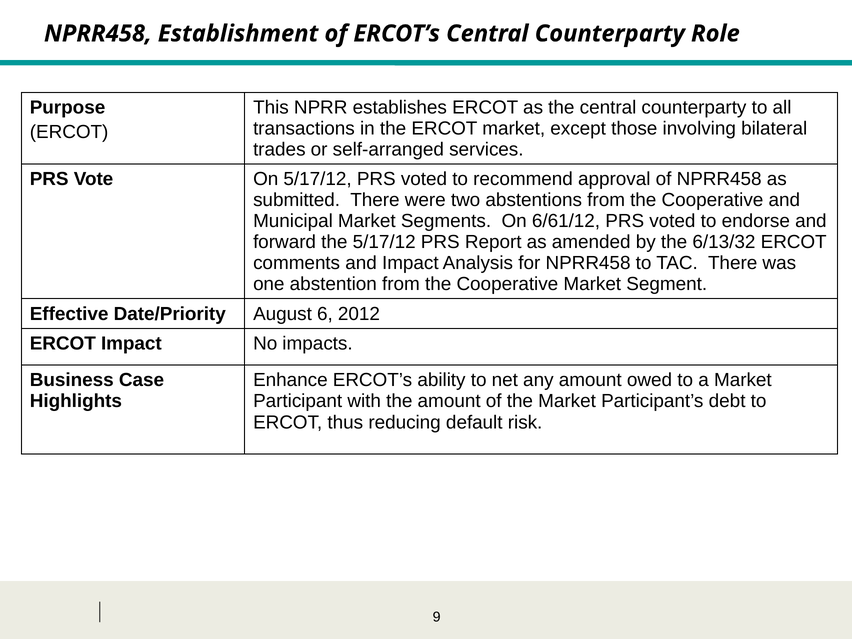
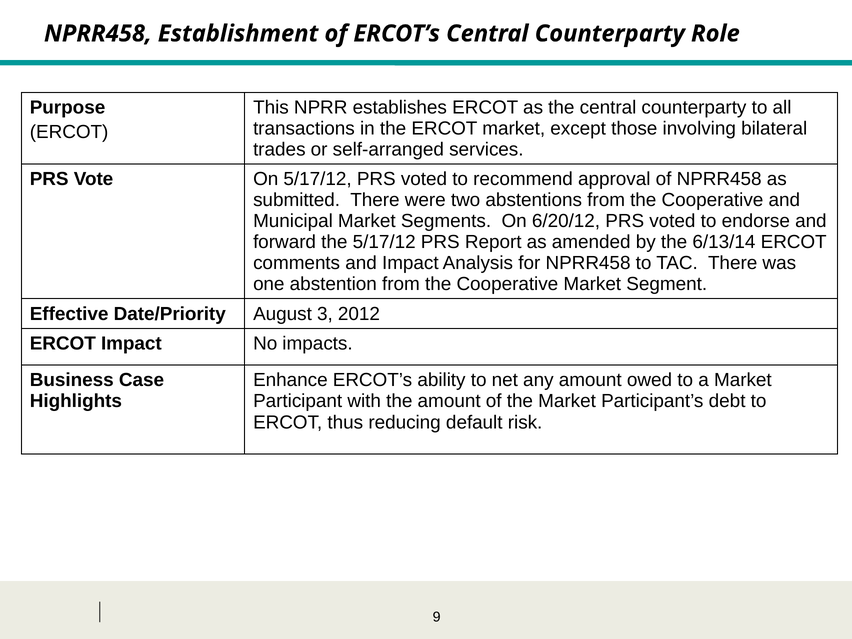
6/61/12: 6/61/12 -> 6/20/12
6/13/32: 6/13/32 -> 6/13/14
6: 6 -> 3
